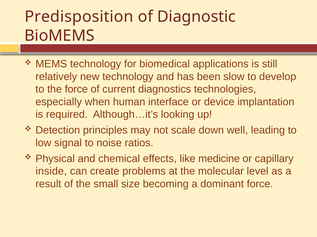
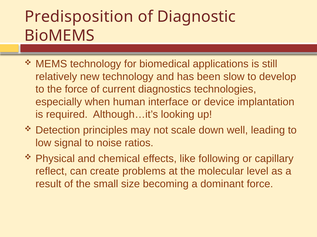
medicine: medicine -> following
inside: inside -> reflect
